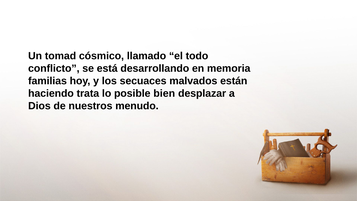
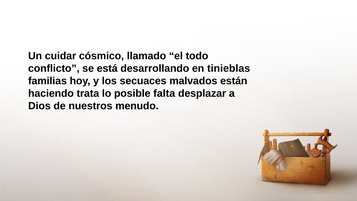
tomad: tomad -> cuidar
memoria: memoria -> tinieblas
bien: bien -> falta
